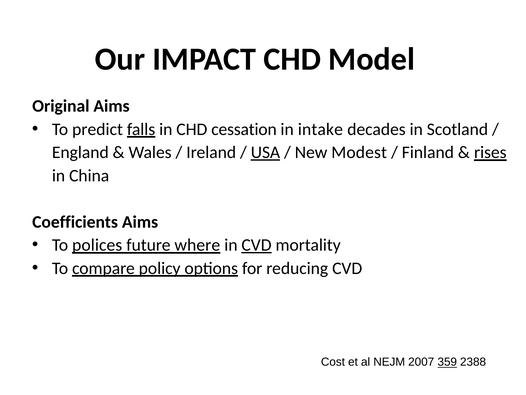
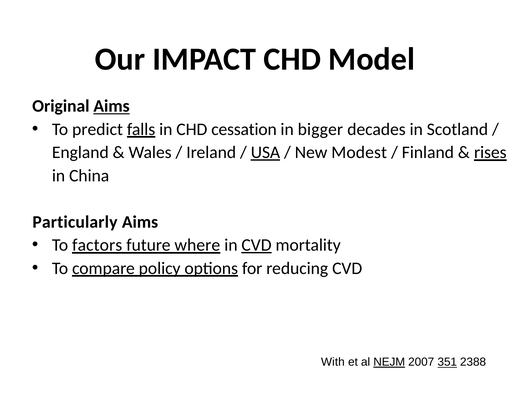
Aims at (112, 106) underline: none -> present
intake: intake -> bigger
Coefficients: Coefficients -> Particularly
polices: polices -> factors
Cost: Cost -> With
NEJM underline: none -> present
359: 359 -> 351
